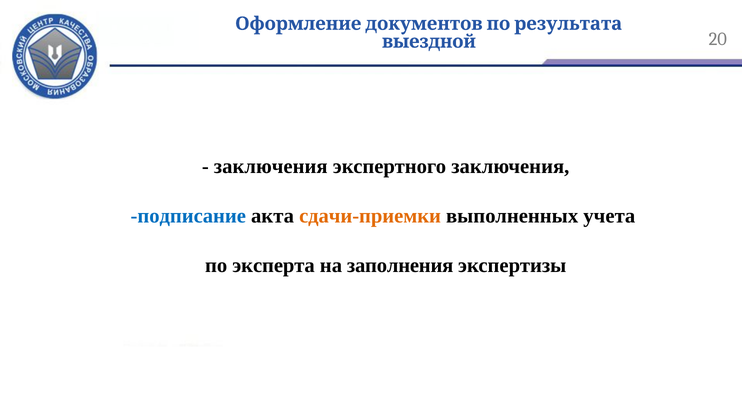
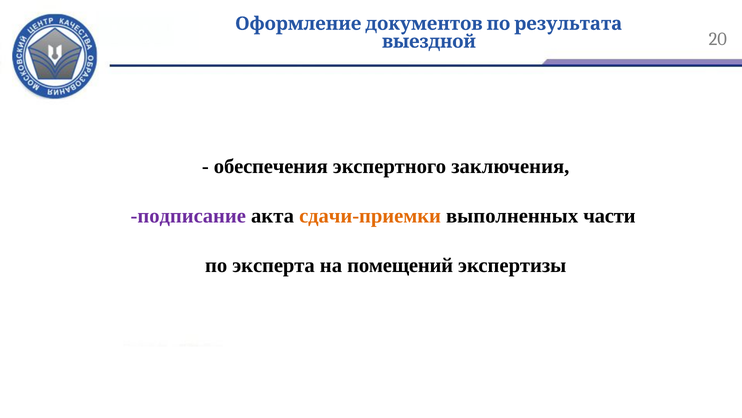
заключения at (271, 166): заключения -> обеспечения
подписание colour: blue -> purple
учета: учета -> части
заполнения: заполнения -> помещений
